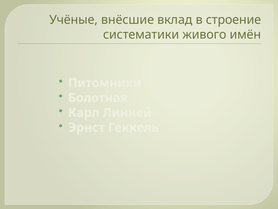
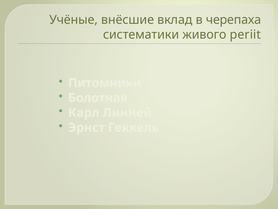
строение: строение -> черепаха
имён: имён -> periit
